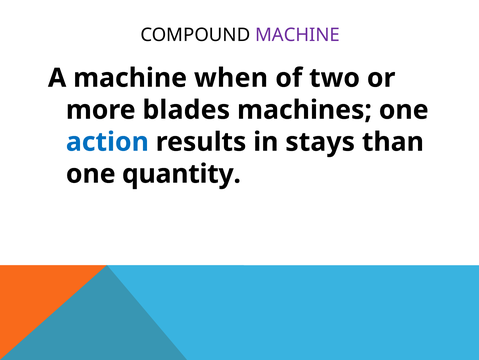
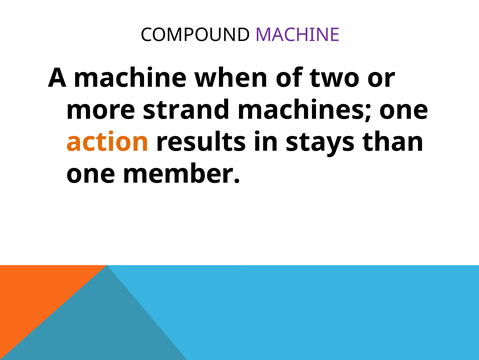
blades: blades -> strand
action colour: blue -> orange
quantity: quantity -> member
